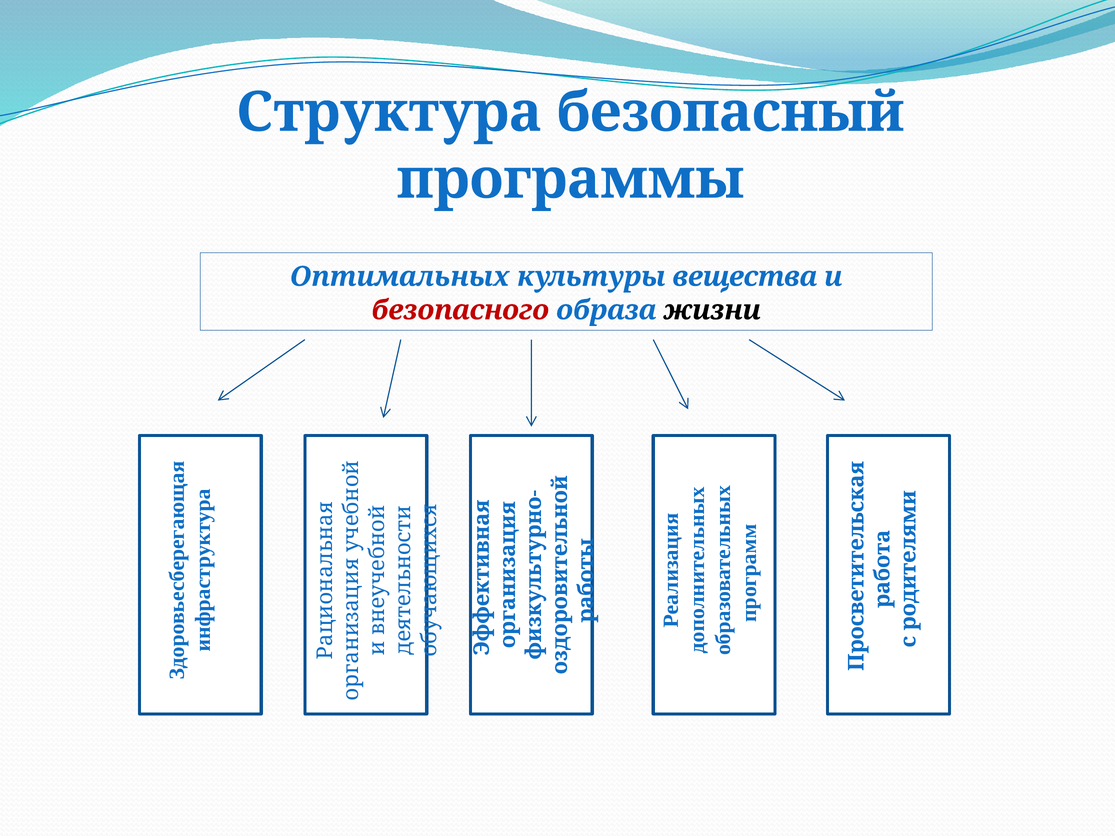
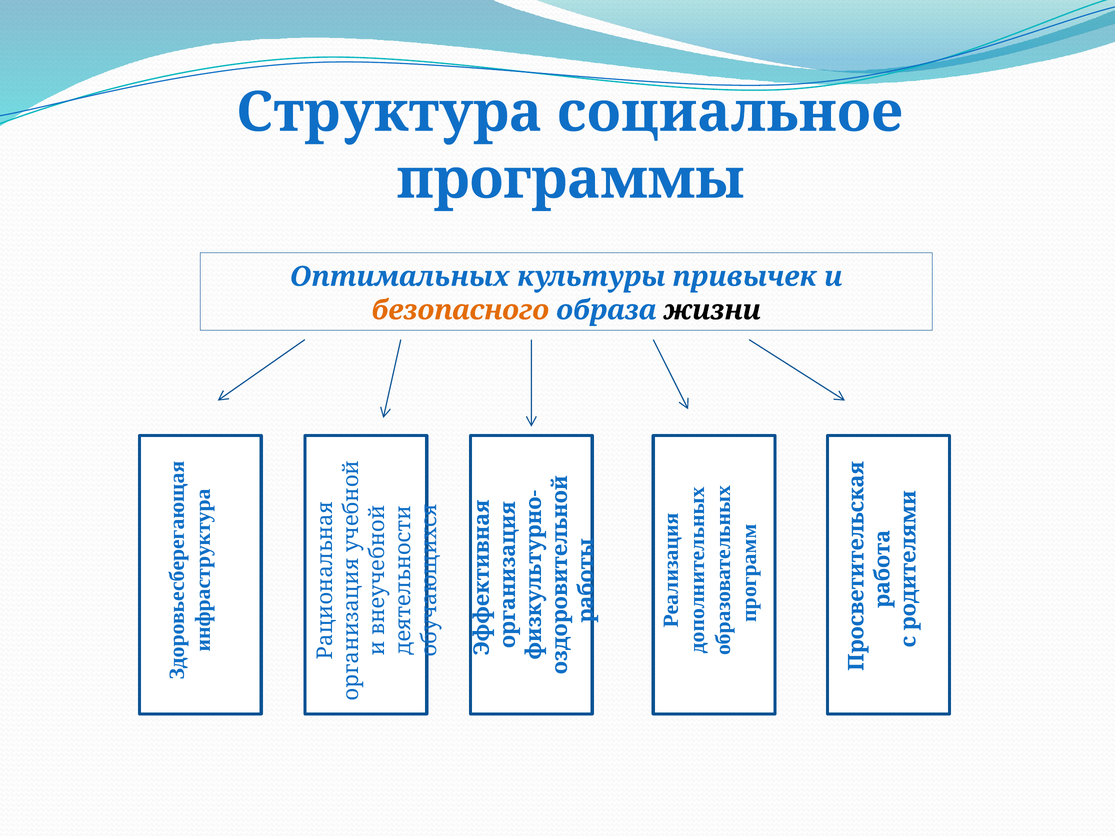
безопасный: безопасный -> социальное
вещества: вещества -> привычек
безопасного colour: red -> orange
